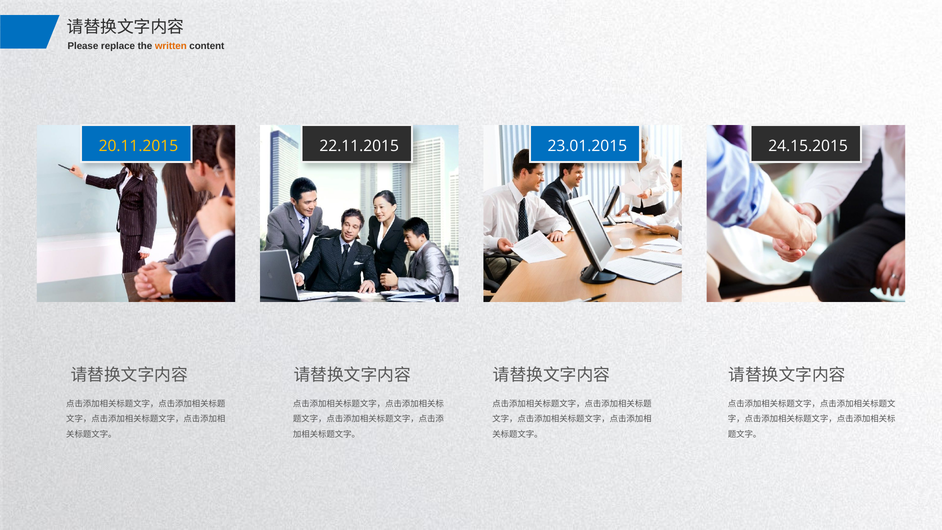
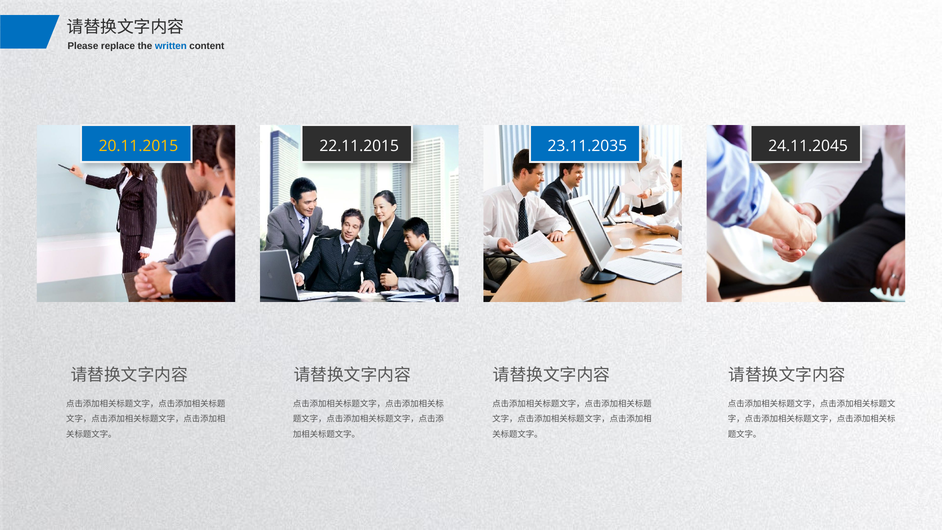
written colour: orange -> blue
23.01.2015: 23.01.2015 -> 23.11.2035
24.15.2015: 24.15.2015 -> 24.11.2045
